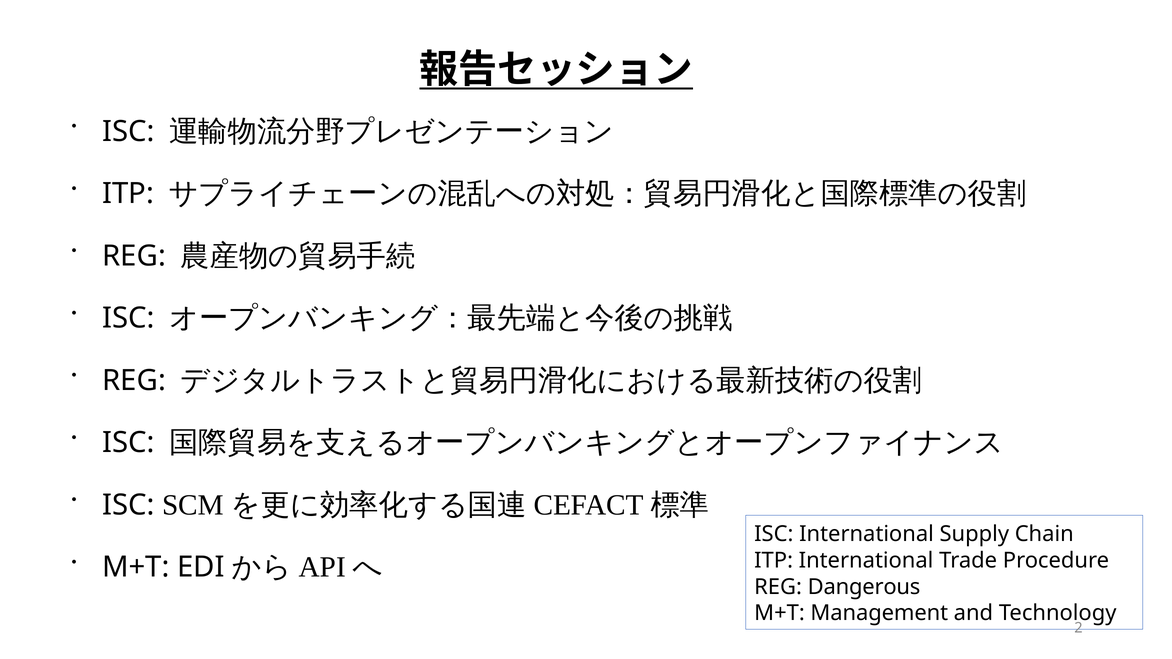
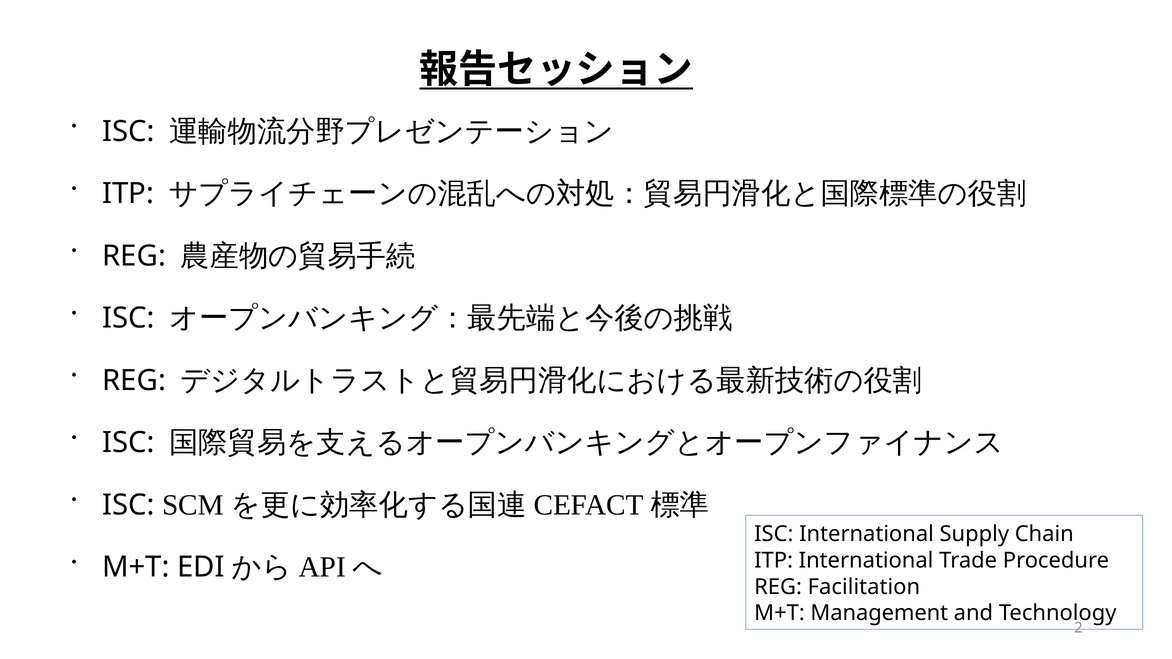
Dangerous: Dangerous -> Facilitation
